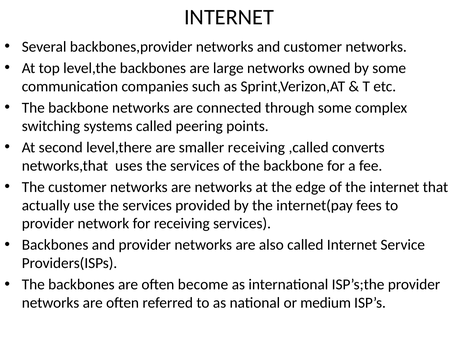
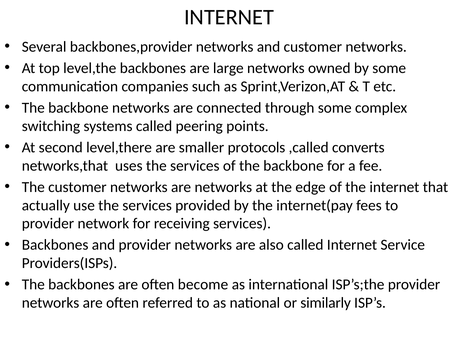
smaller receiving: receiving -> protocols
medium: medium -> similarly
